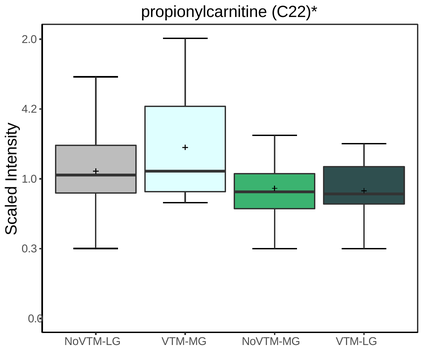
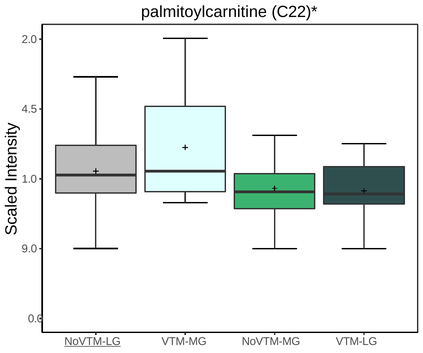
propionylcarnitine: propionylcarnitine -> palmitoylcarnitine
4.2: 4.2 -> 4.5
0.3: 0.3 -> 9.0
NoVTM-LG underline: none -> present
